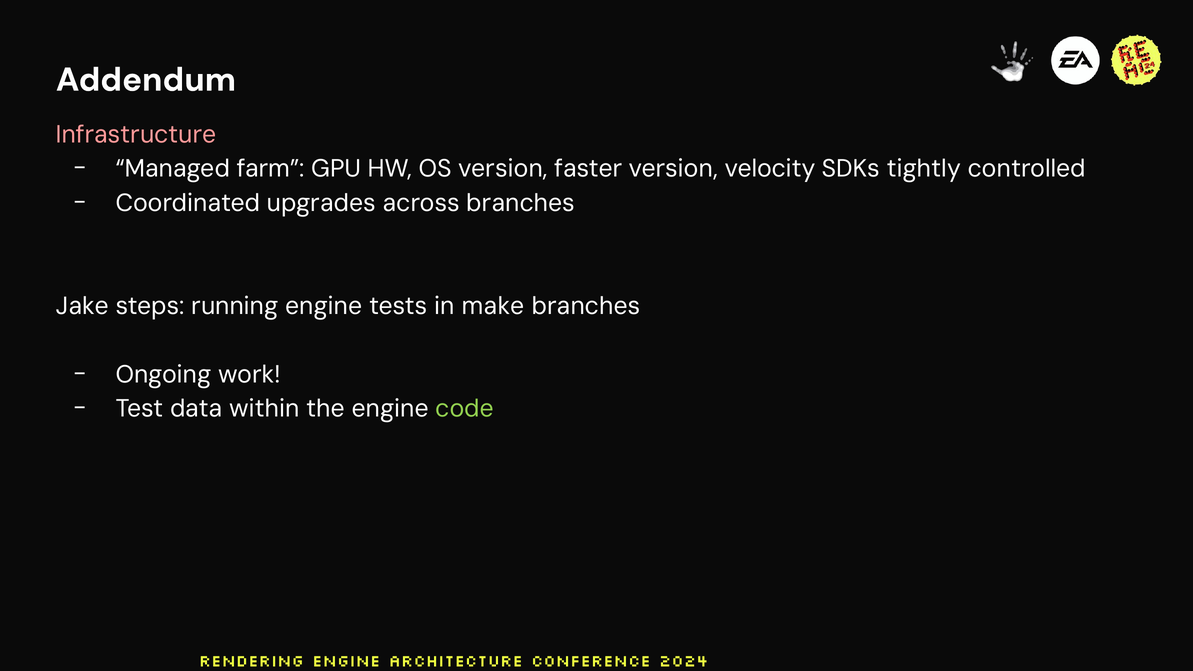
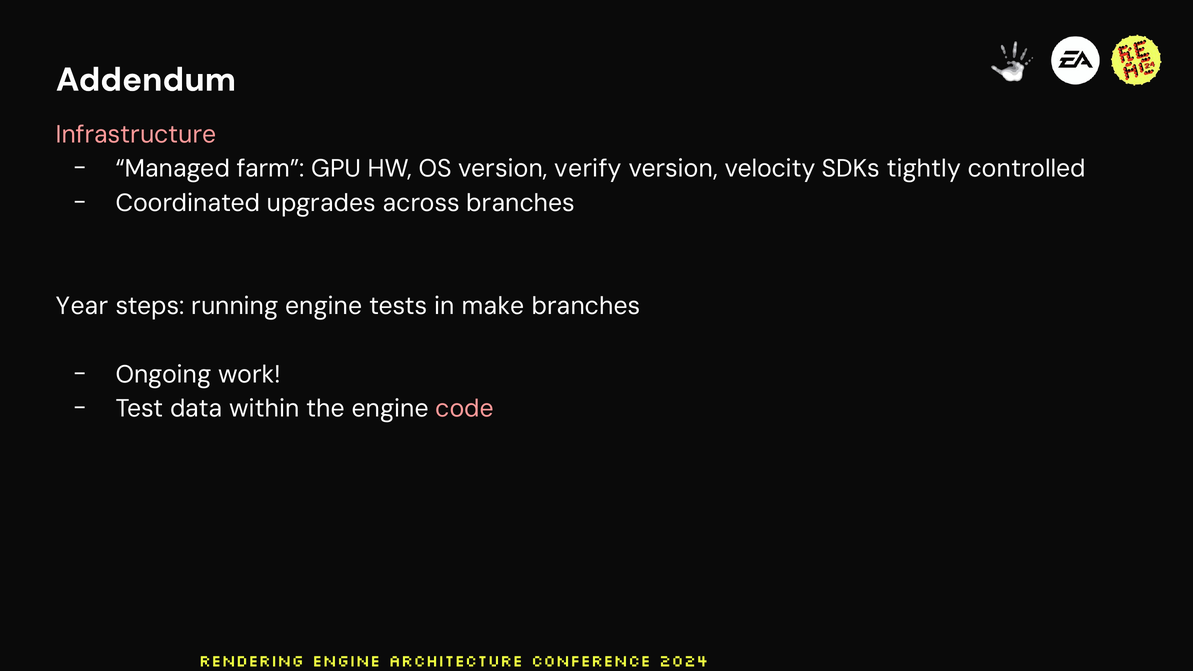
faster: faster -> verify
Jake: Jake -> Year
code colour: light green -> pink
